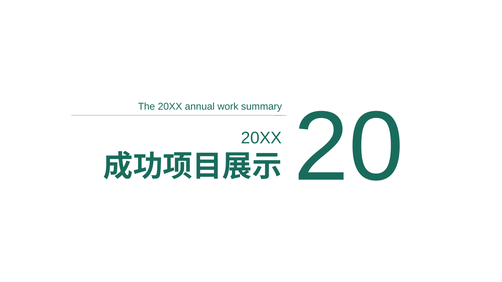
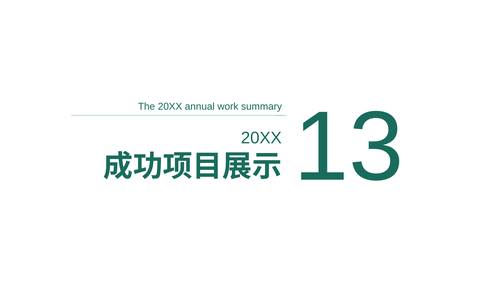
20: 20 -> 13
